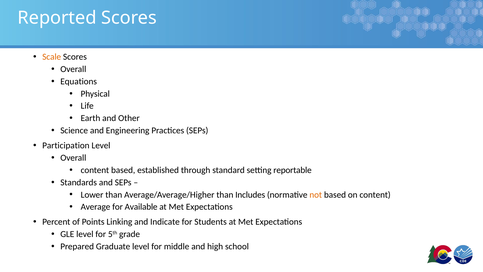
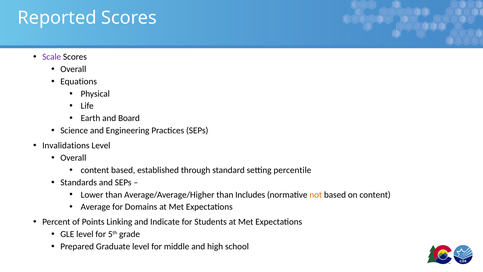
Scale colour: orange -> purple
Other: Other -> Board
Participation: Participation -> Invalidations
reportable: reportable -> percentile
Available: Available -> Domains
